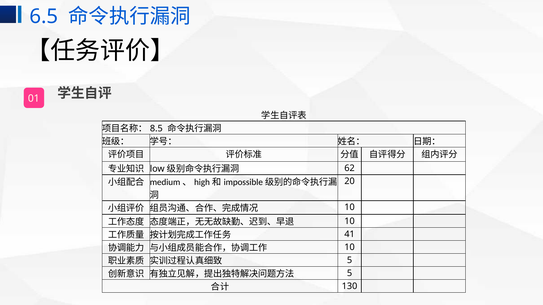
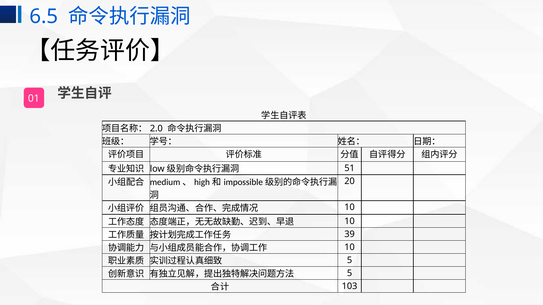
8.5: 8.5 -> 2.0
62: 62 -> 51
41: 41 -> 39
130: 130 -> 103
